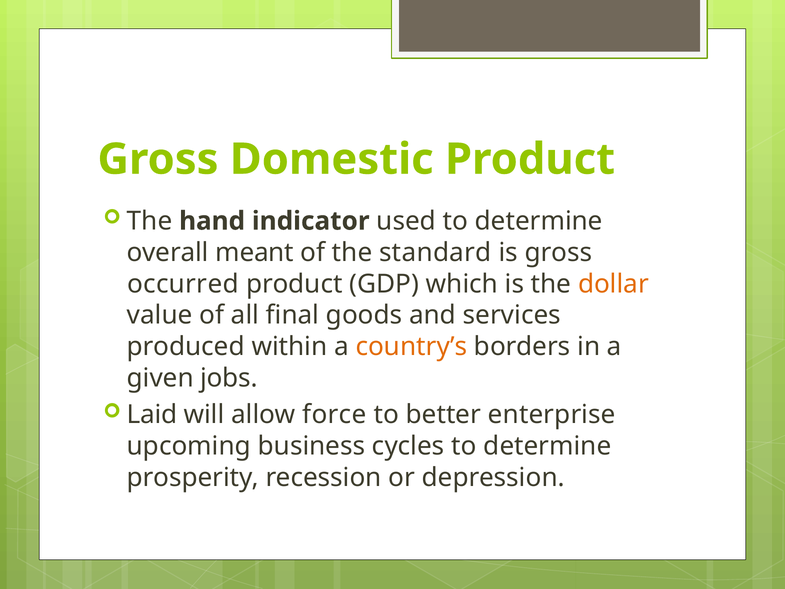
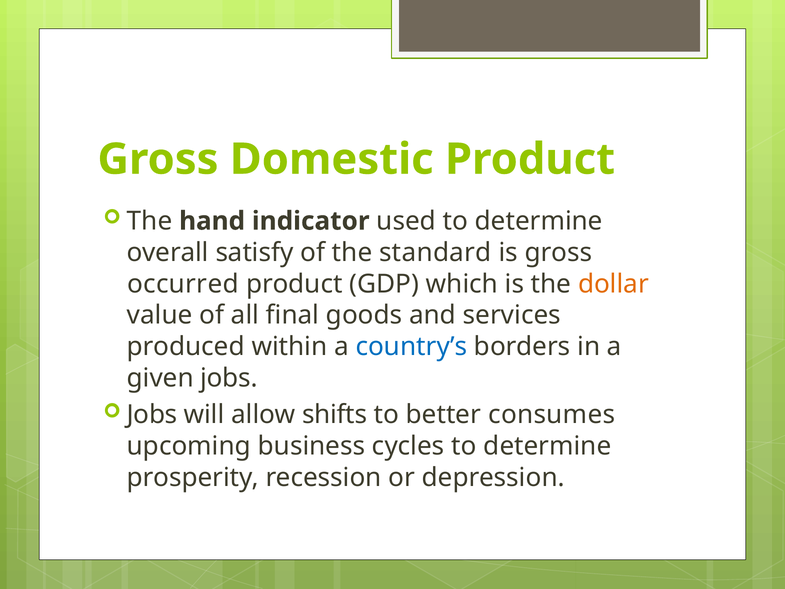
meant: meant -> satisfy
country’s colour: orange -> blue
Laid at (152, 415): Laid -> Jobs
force: force -> shifts
enterprise: enterprise -> consumes
